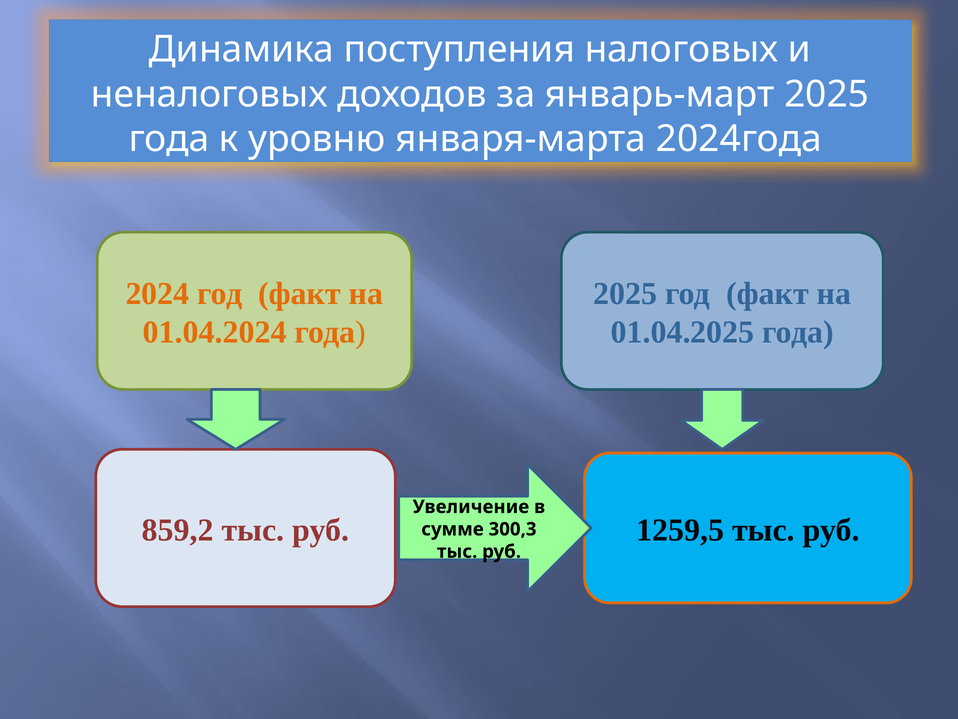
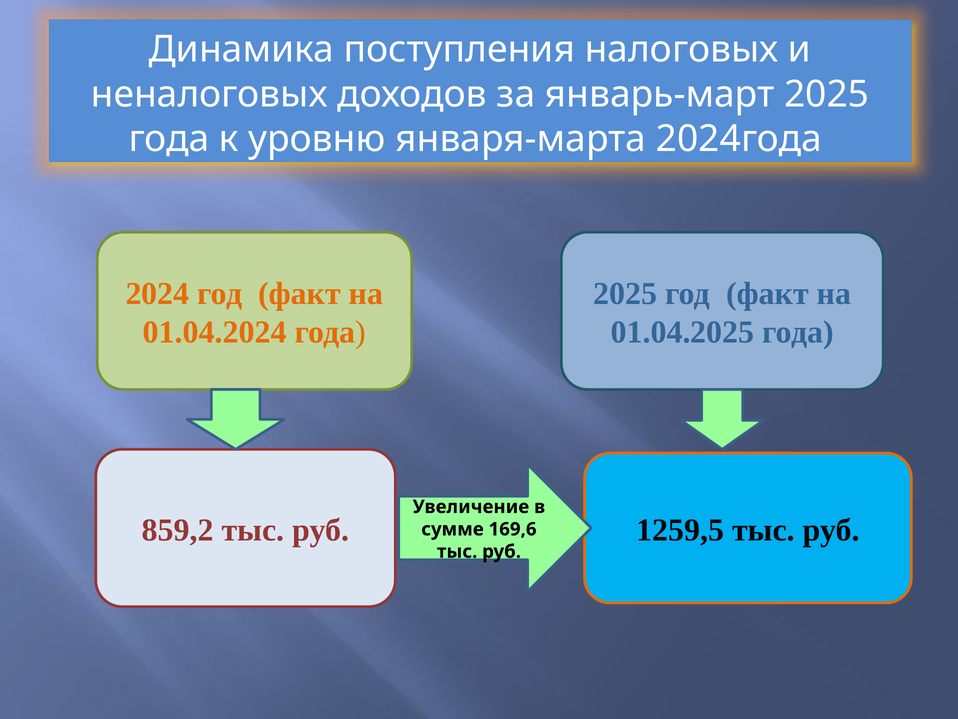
300,3: 300,3 -> 169,6
